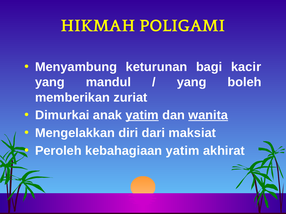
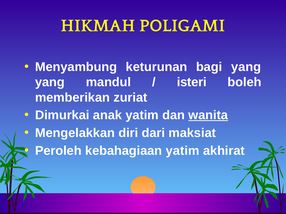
bagi kacir: kacir -> yang
yang at (192, 82): yang -> isteri
yatim at (142, 115) underline: present -> none
